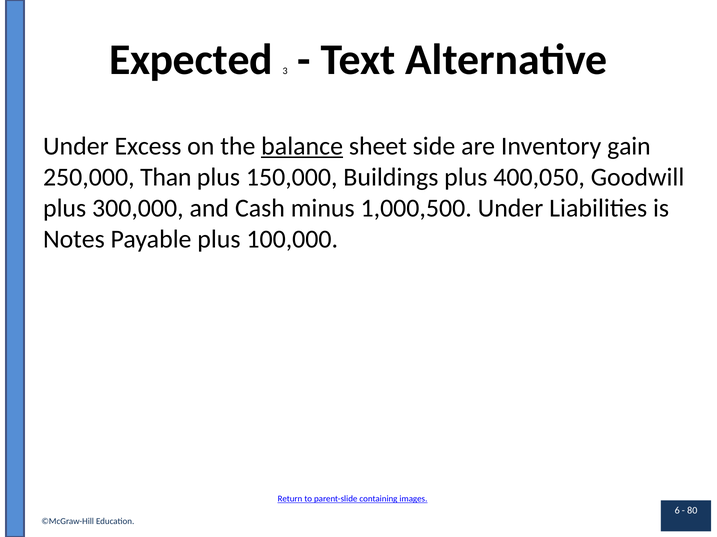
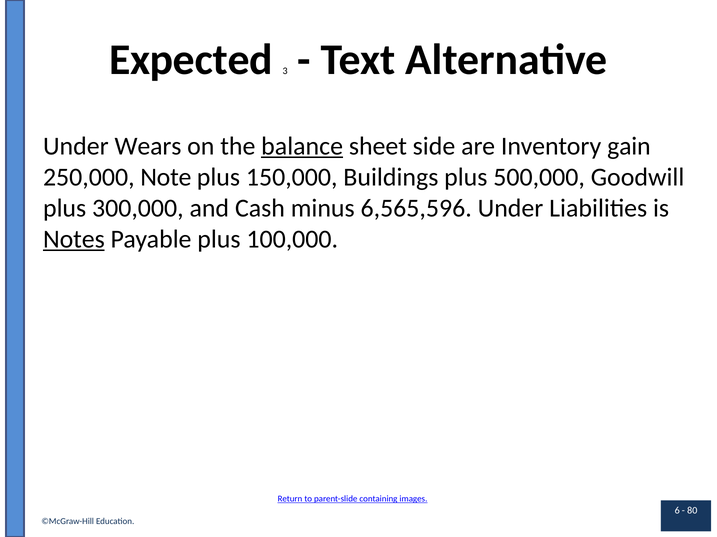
Excess: Excess -> Wears
Than: Than -> Note
400,050: 400,050 -> 500,000
1,000,500: 1,000,500 -> 6,565,596
Notes underline: none -> present
